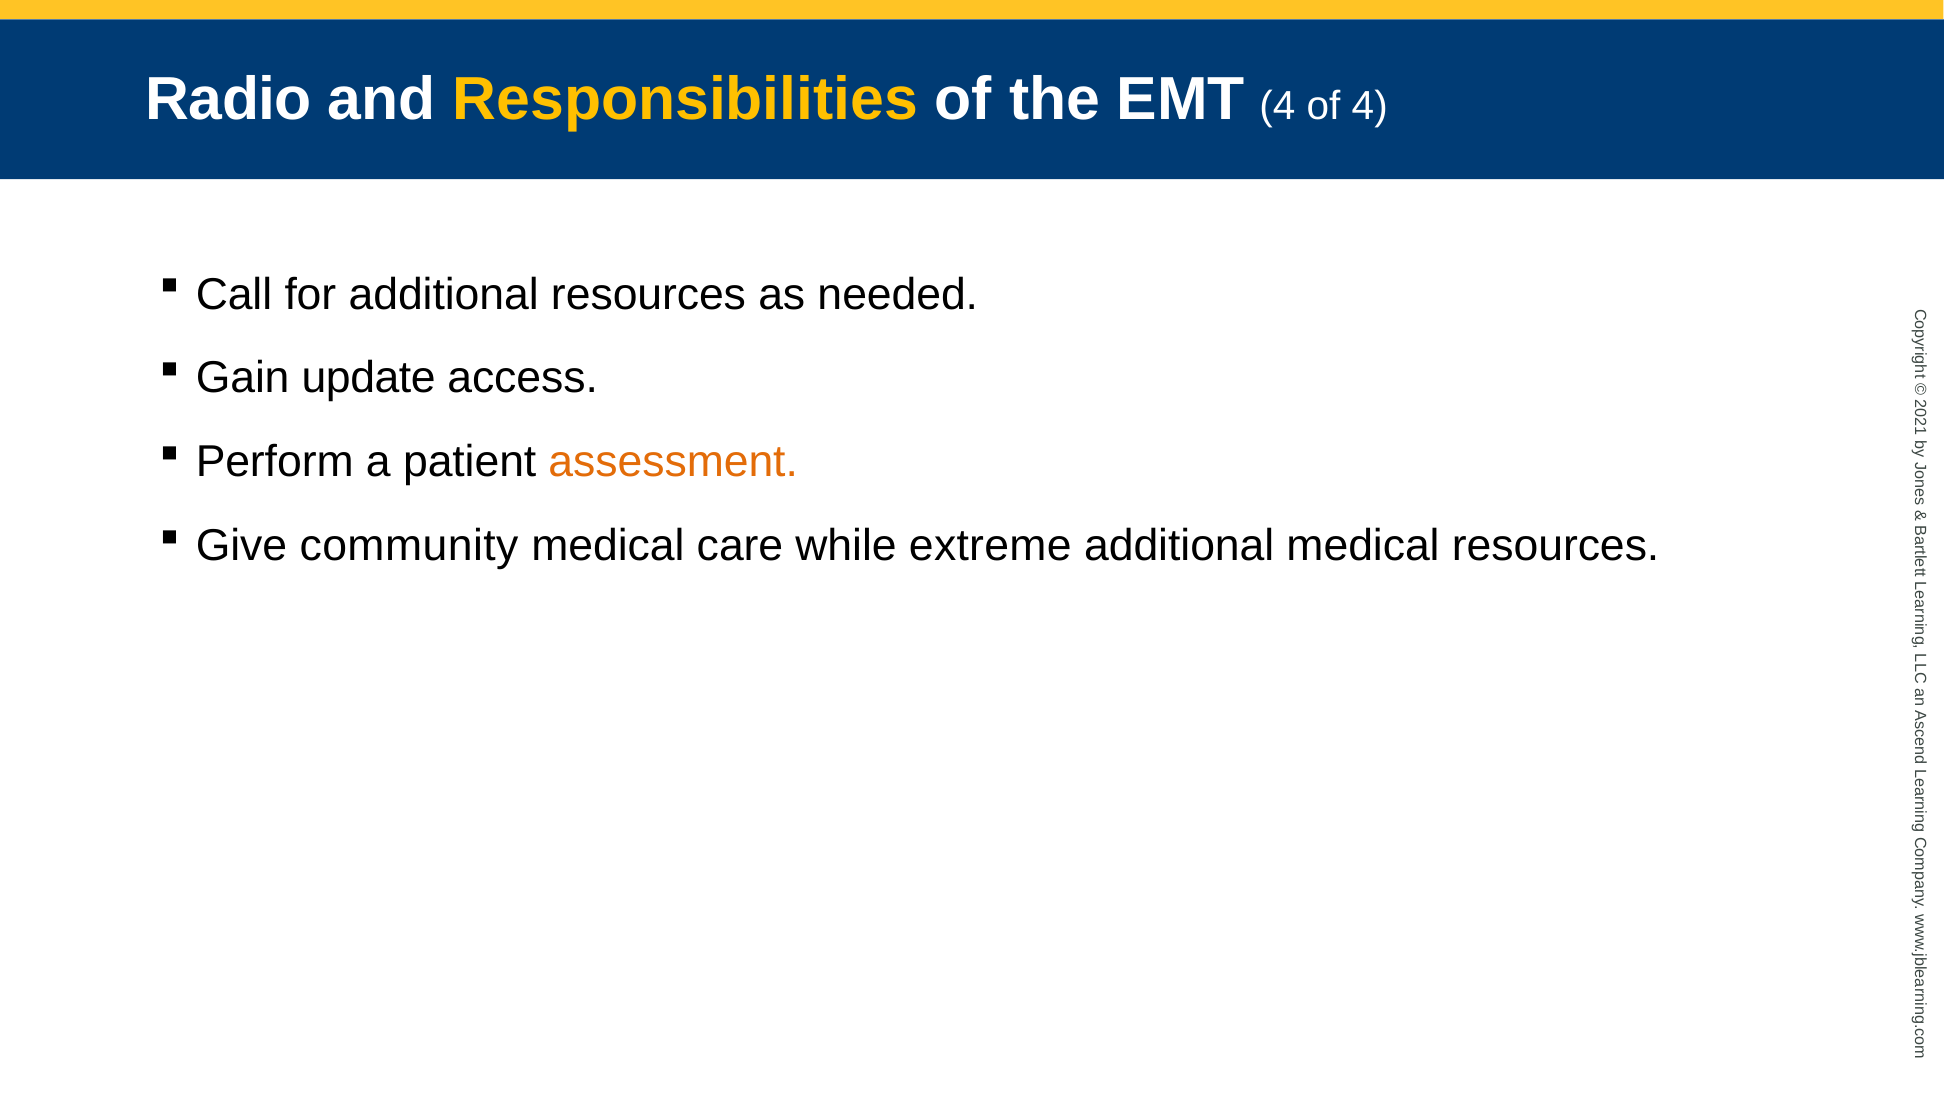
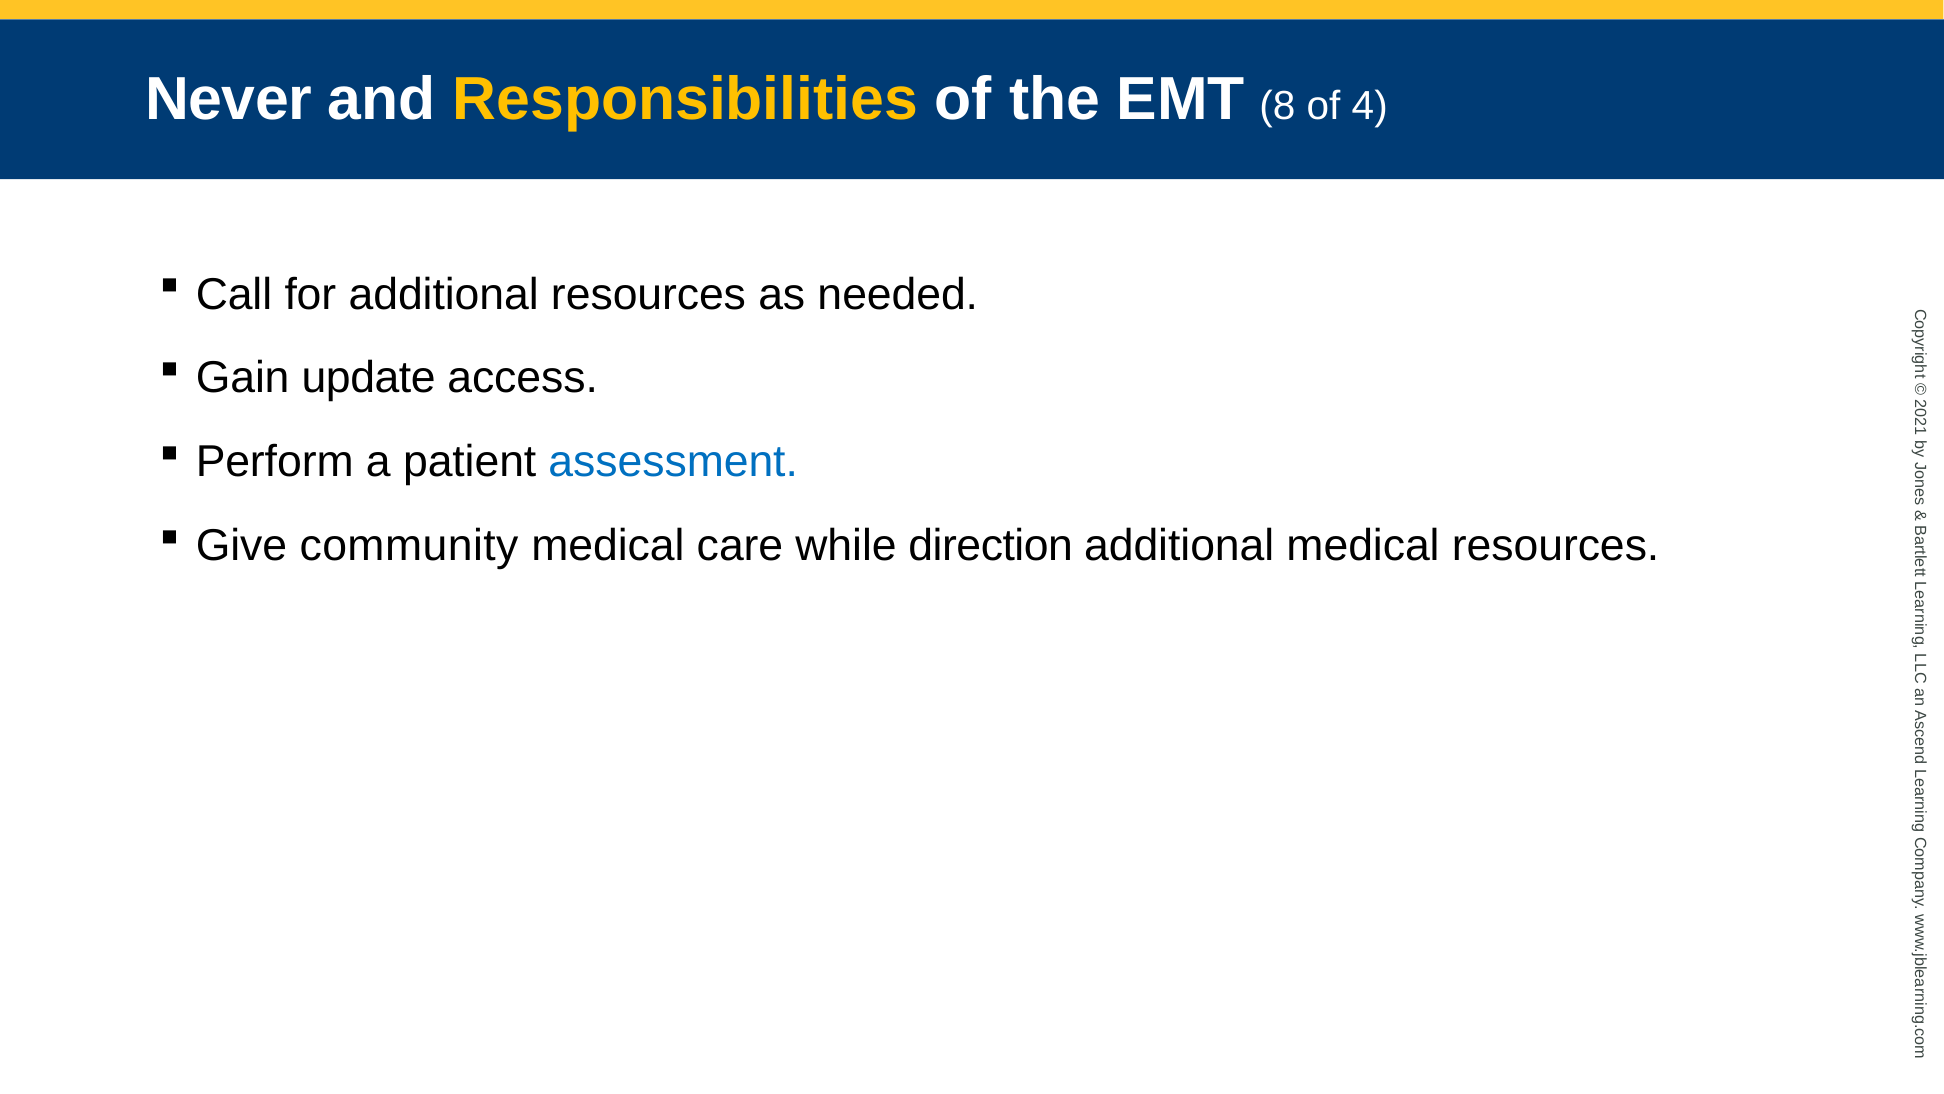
Radio: Radio -> Never
EMT 4: 4 -> 8
assessment colour: orange -> blue
extreme: extreme -> direction
